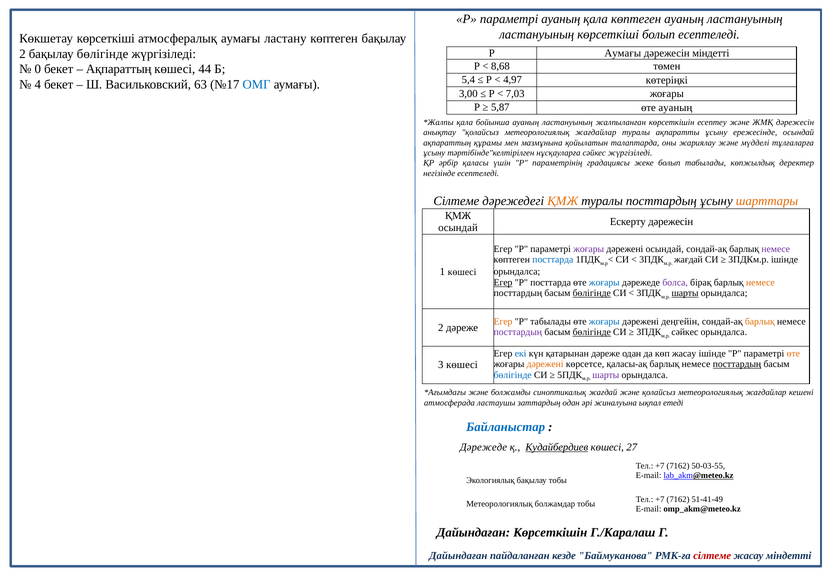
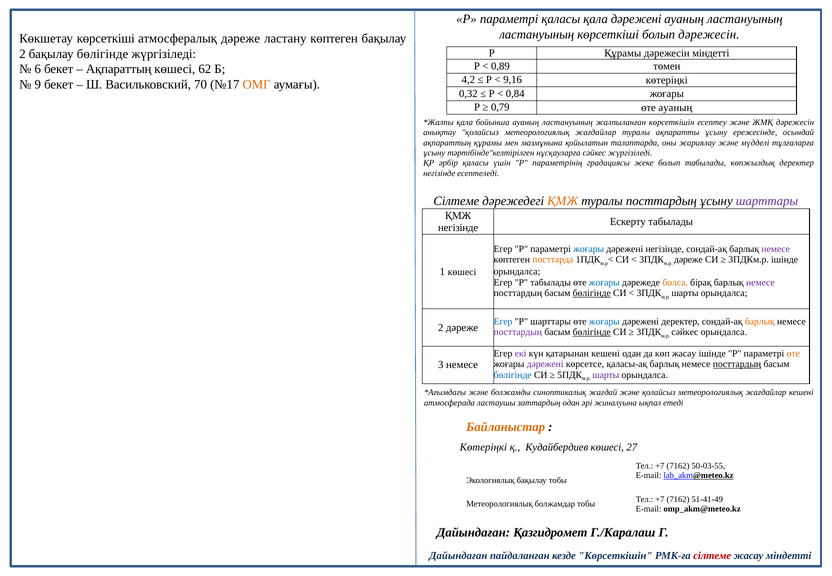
параметрі ауаның: ауаның -> қаласы
қала көптеген: көптеген -> дәрежені
болып есептеледі: есептеледі -> дәрежесін
атмосфералық аумағы: аумағы -> дәреже
Р Аумағы: Аумағы -> Құрамы
8,68: 8,68 -> 0,89
0: 0 -> 6
44: 44 -> 62
5,4: 5,4 -> 4,2
4,97: 4,97 -> 9,16
4: 4 -> 9
63: 63 -> 70
ОМГ colour: blue -> orange
3,00: 3,00 -> 0,32
7,03: 7,03 -> 0,84
5,87: 5,87 -> 0,79
шарттары at (767, 201) colour: orange -> purple
Ескерту дәрежесін: дәрежесін -> табылады
осындай at (458, 228): осындай -> негізінде
жоғары at (589, 249) colour: purple -> blue
дәрежені осындай: осындай -> негізінде
посттарда at (553, 260) colour: blue -> orange
жағдай at (688, 260): жағдай -> дәреже
Егер at (503, 282) underline: present -> none
P посттарда: посттарда -> табылады
болса colour: purple -> orange
немесе at (760, 282) colour: orange -> purple
шарты at (685, 293) underline: present -> none
Егер at (503, 322) colour: orange -> blue
Р табылады: табылады -> шарттары
дәрежені деңгейін: деңгейін -> деректер
екі colour: blue -> purple
қатарынан дәреже: дәреже -> кешені
дәрежені at (545, 364) colour: orange -> purple
3 көшесі: көшесі -> немесе
Байланыстар colour: blue -> orange
Дәрежеде at (483, 447): Дәрежеде -> Көтеріңкі
Кудайбердиев underline: present -> none
Дайындаған Көрсеткішін: Көрсеткішін -> Қазгидромет
кезде Баймуканова: Баймуканова -> Көрсеткішін
